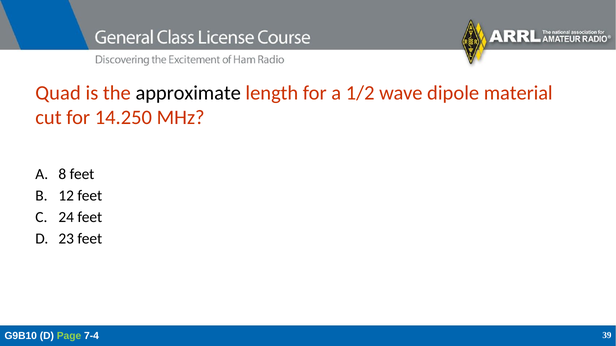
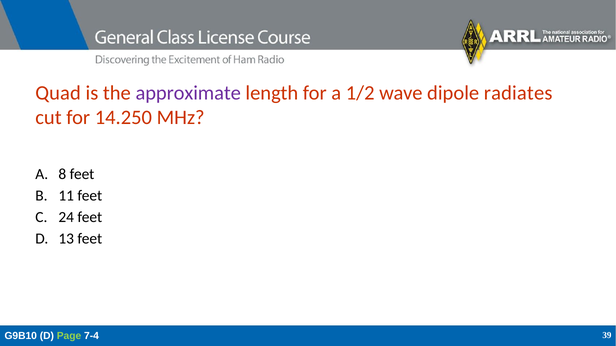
approximate colour: black -> purple
material: material -> radiates
12: 12 -> 11
23: 23 -> 13
